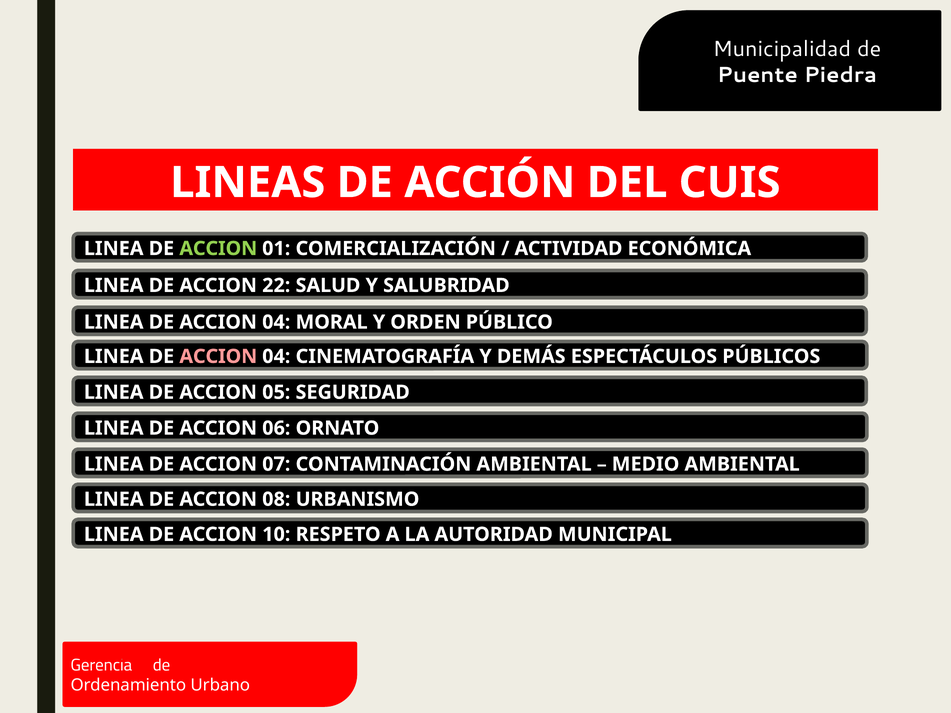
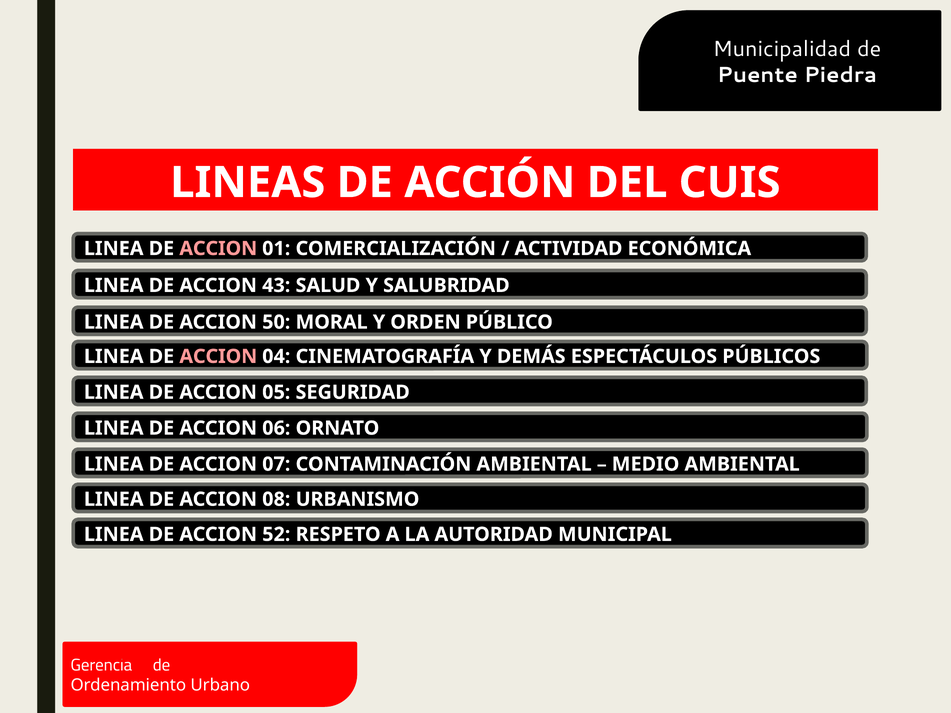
ACCION at (218, 249) colour: light green -> pink
22: 22 -> 43
04 at (276, 322): 04 -> 50
10: 10 -> 52
